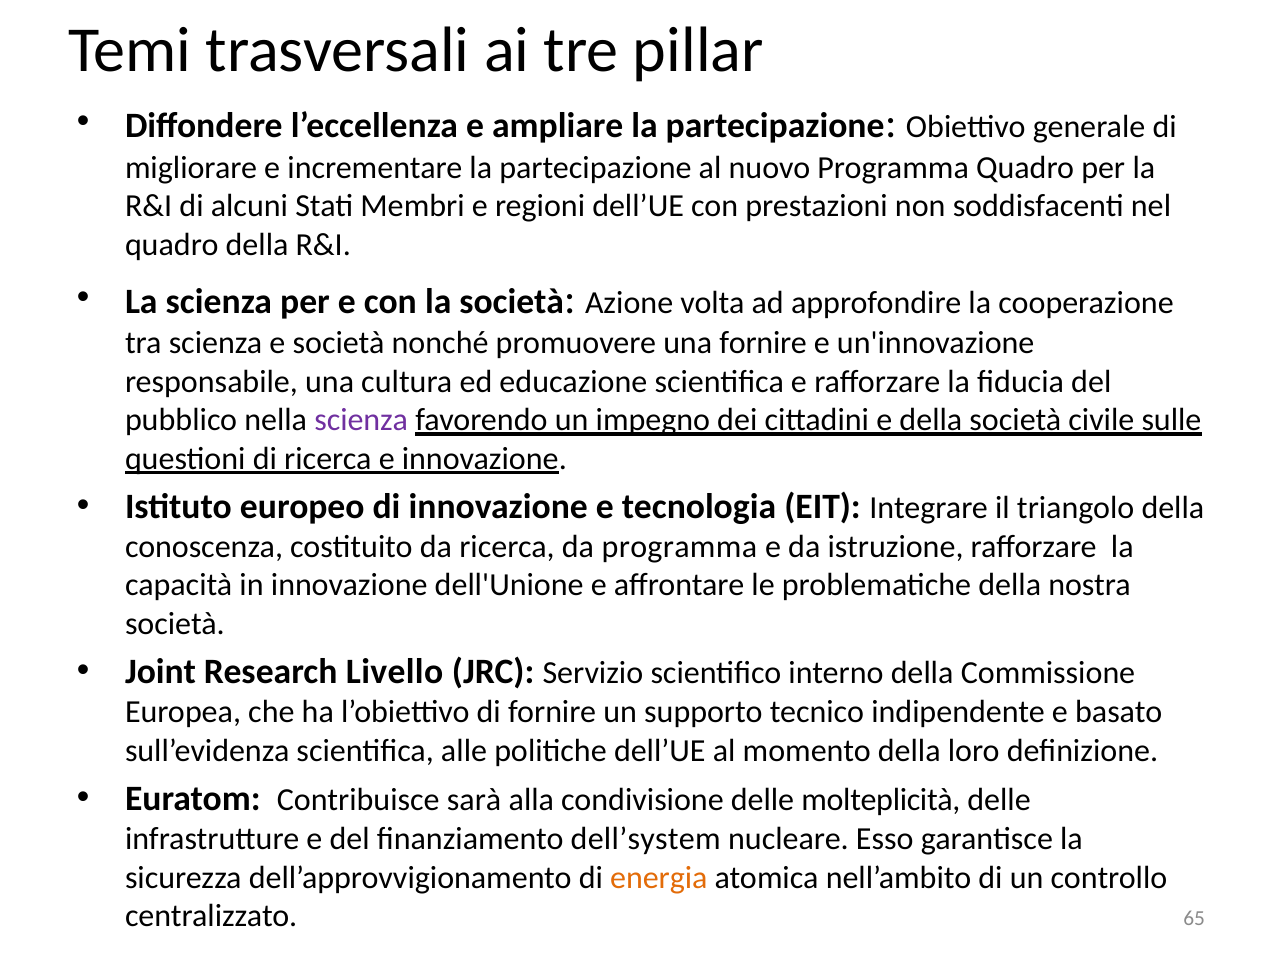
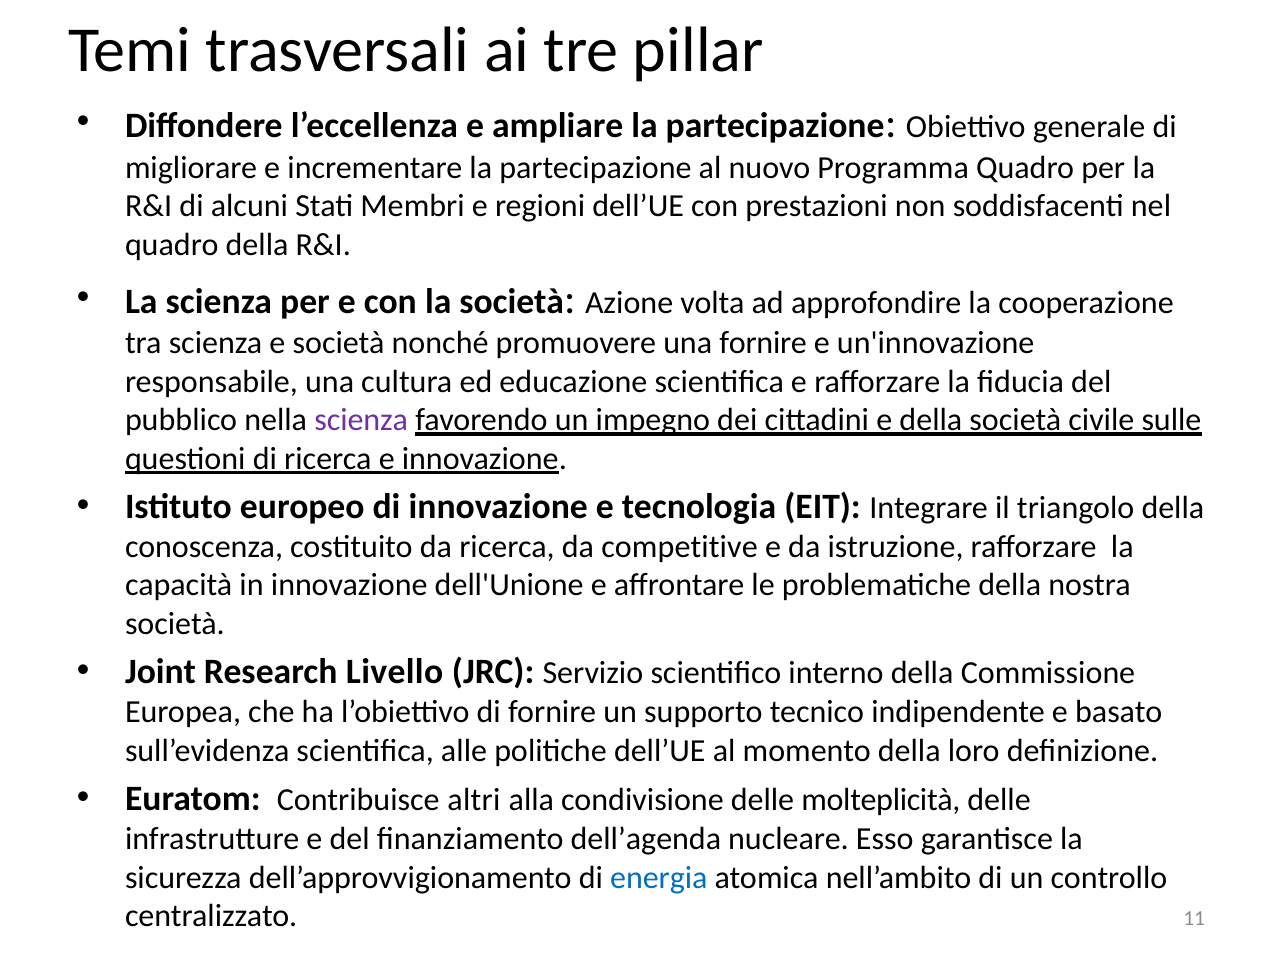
da programma: programma -> competitive
sarà: sarà -> altri
dell’system: dell’system -> dell’agenda
energia colour: orange -> blue
65: 65 -> 11
